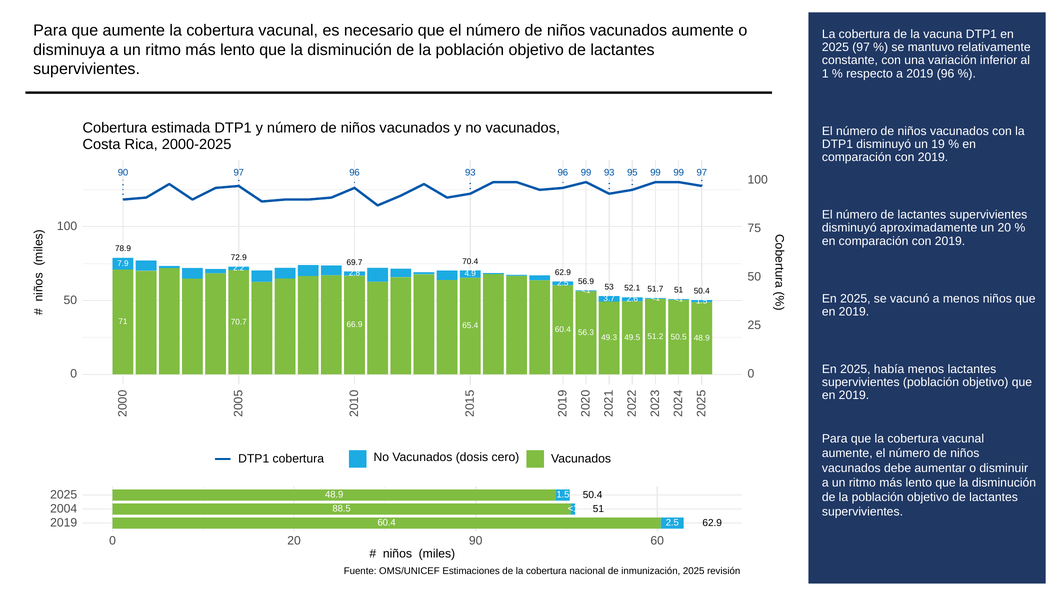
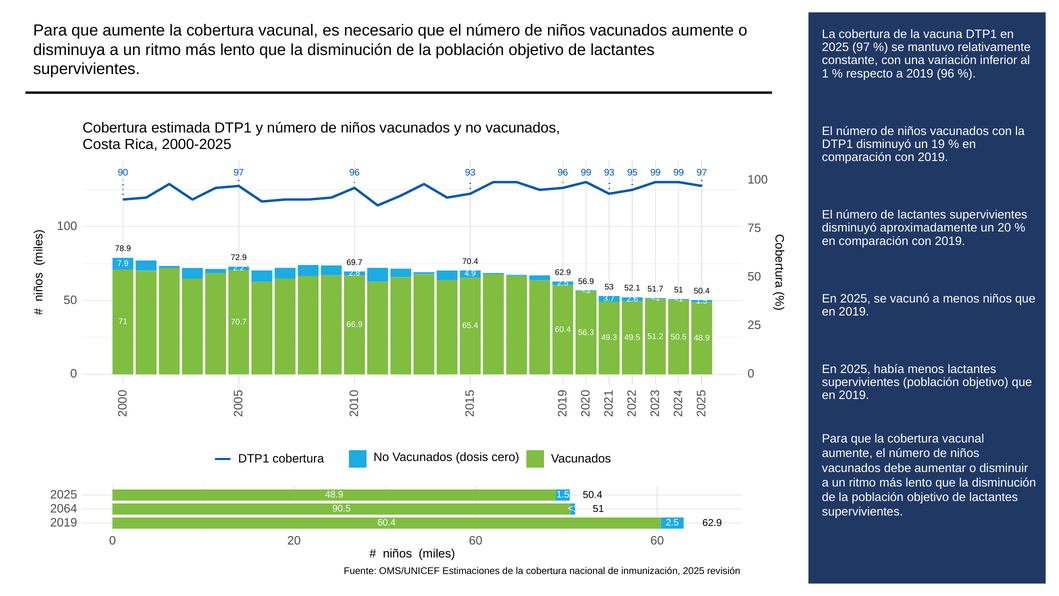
2004: 2004 -> 2064
88.5: 88.5 -> 90.5
20 90: 90 -> 60
